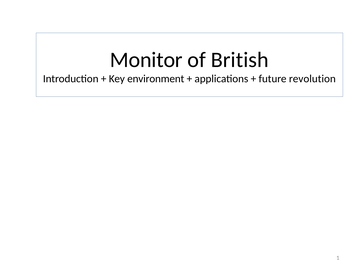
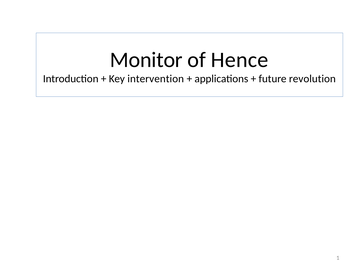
British: British -> Hence
environment: environment -> intervention
